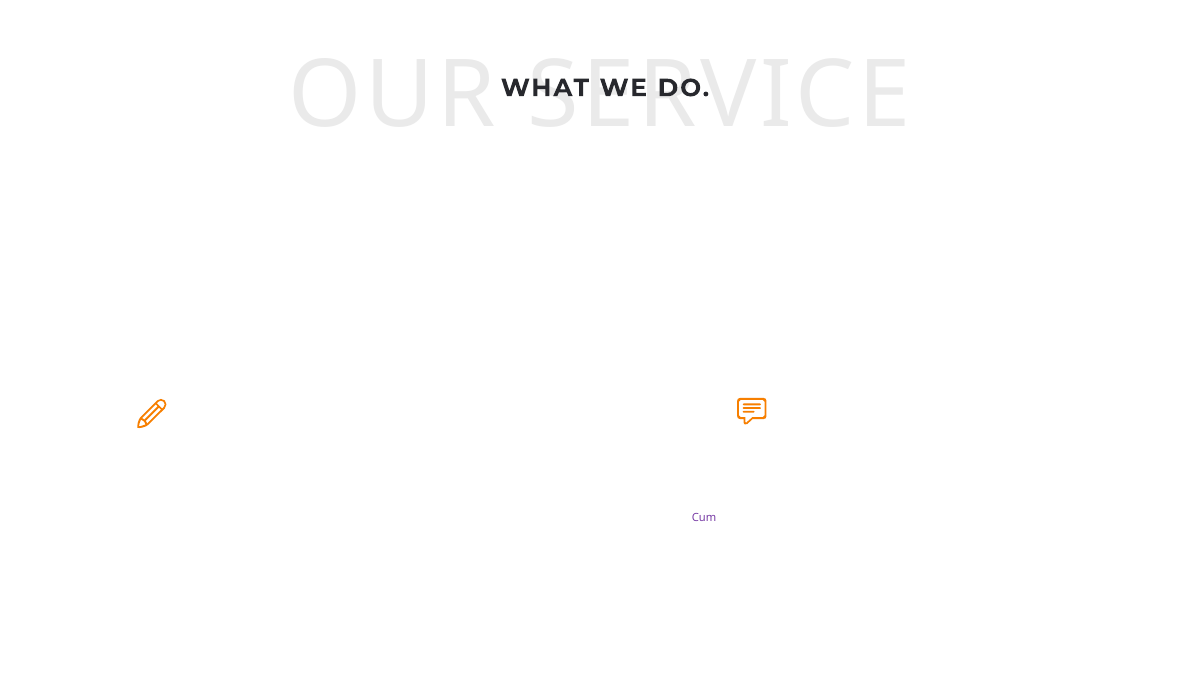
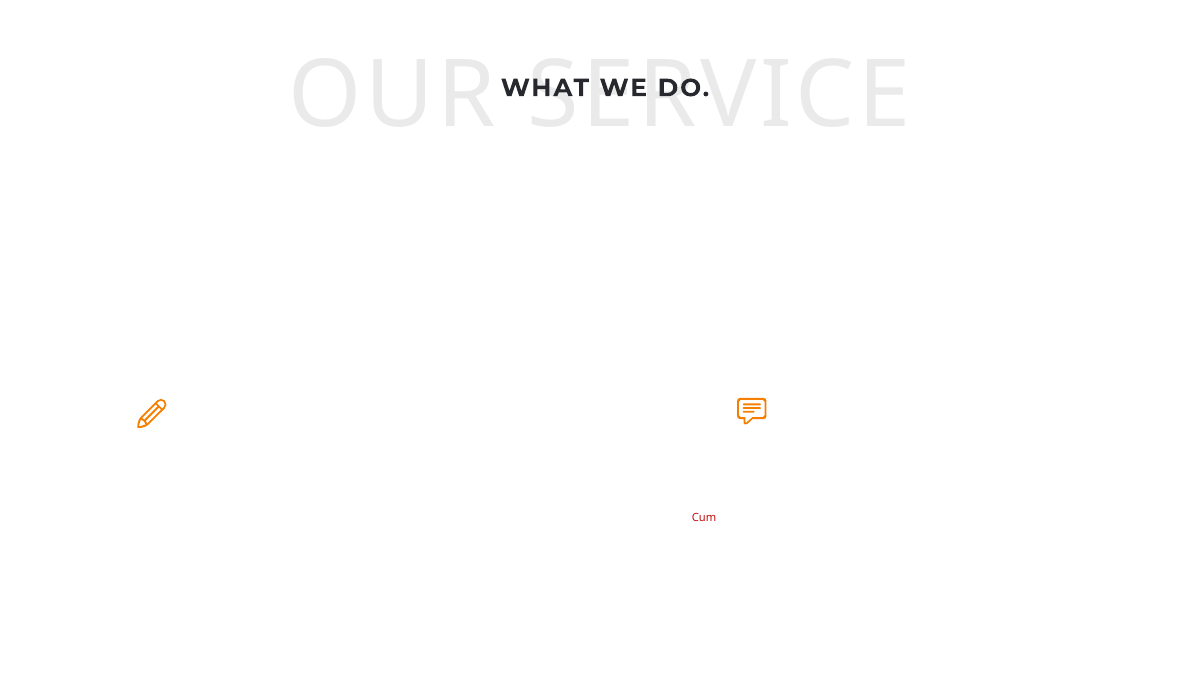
Cum at (704, 518) colour: purple -> red
